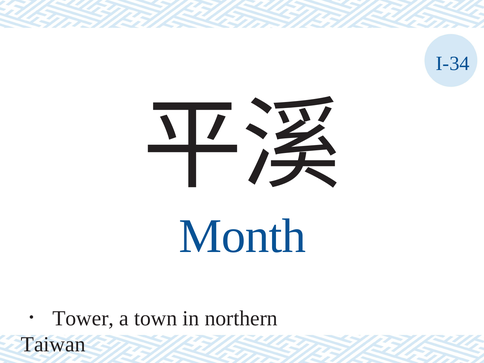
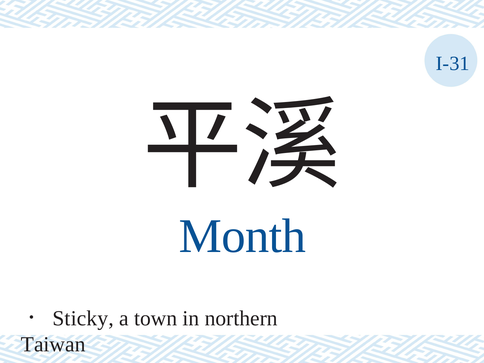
I-34: I-34 -> I-31
Tower: Tower -> Sticky
